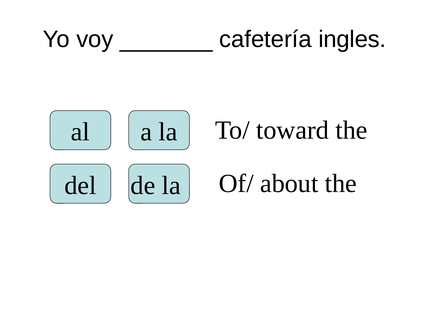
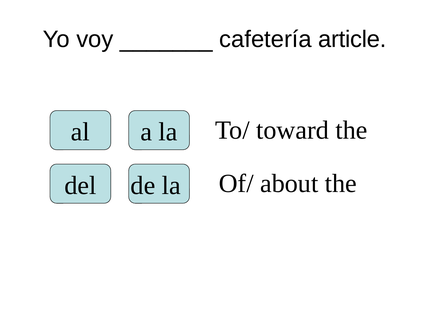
ingles: ingles -> article
